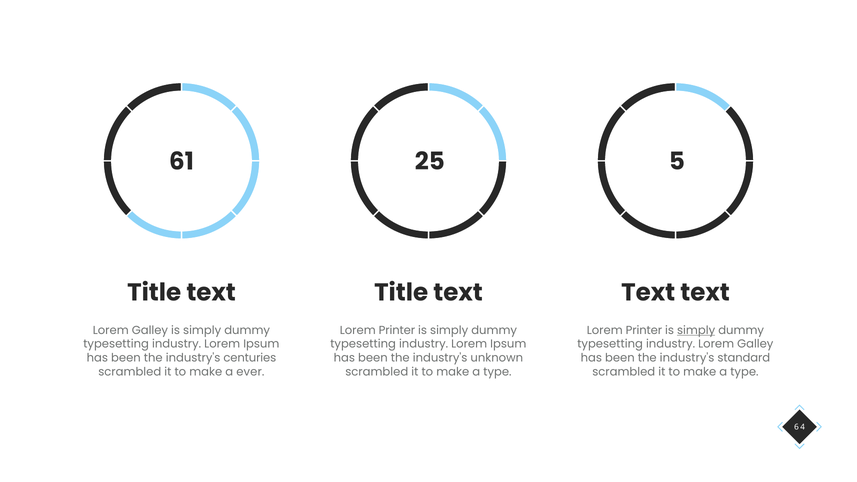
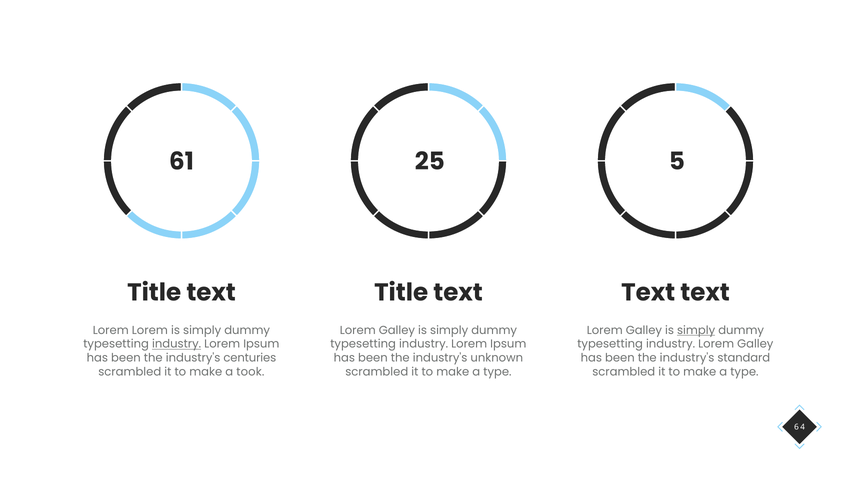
Galley at (150, 330): Galley -> Lorem
Printer at (397, 330): Printer -> Galley
Printer at (644, 330): Printer -> Galley
industry at (177, 344) underline: none -> present
ever: ever -> took
